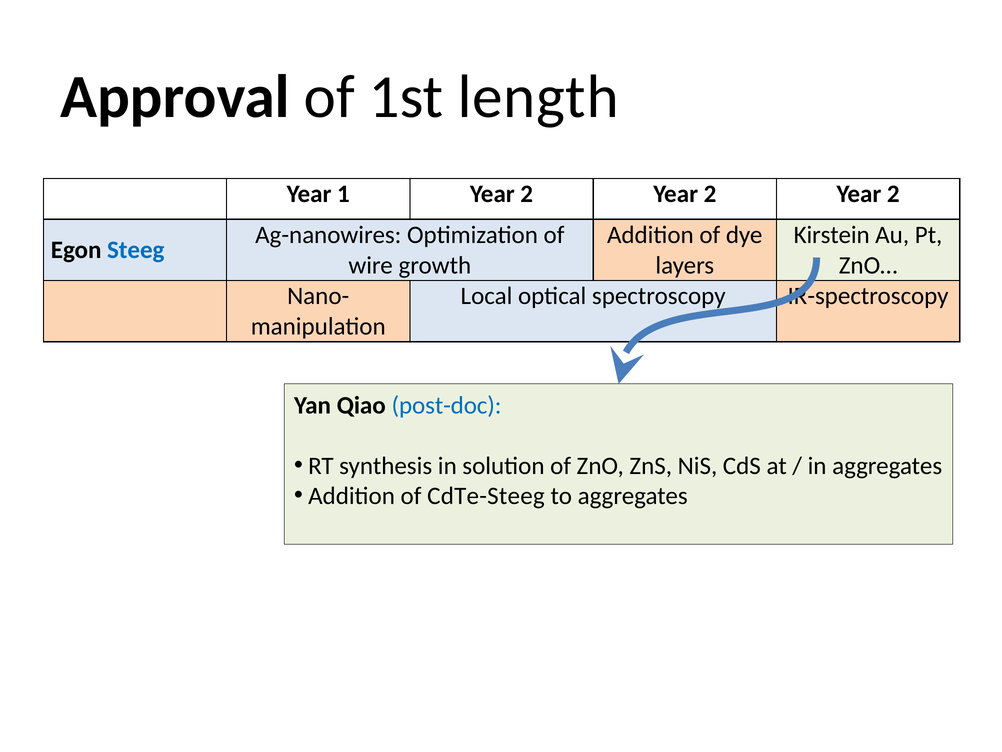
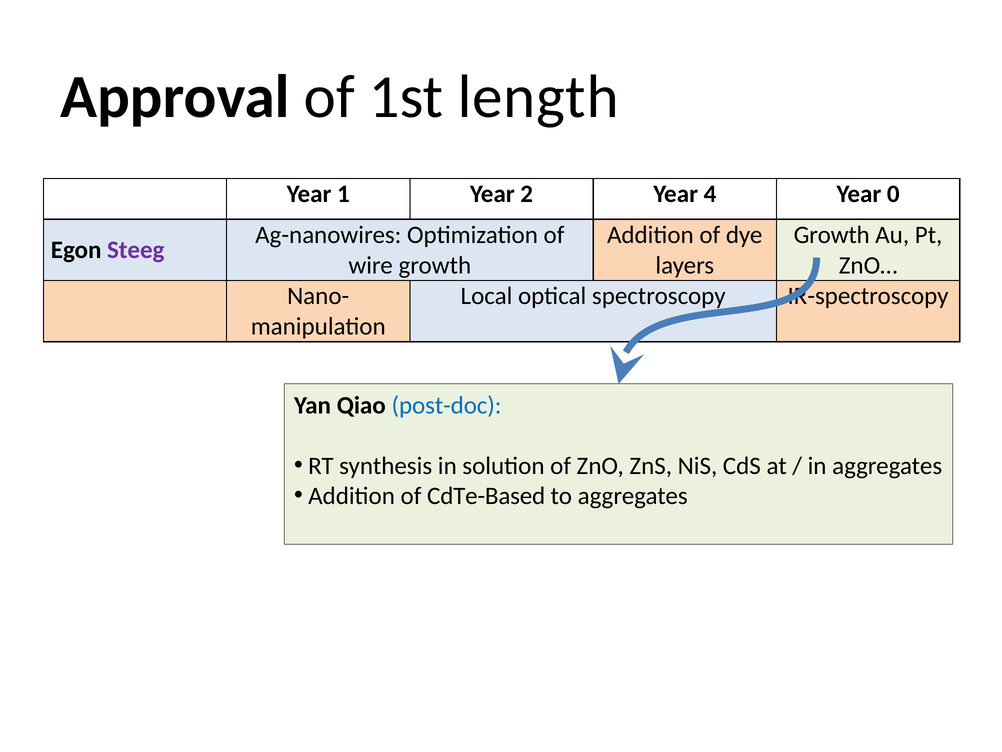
2 at (710, 194): 2 -> 4
2 at (893, 194): 2 -> 0
Kirstein at (832, 235): Kirstein -> Growth
Steeg colour: blue -> purple
CdTe-Steeg: CdTe-Steeg -> CdTe-Based
